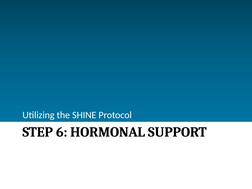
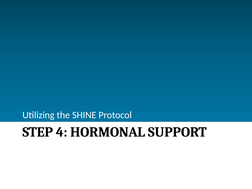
6: 6 -> 4
